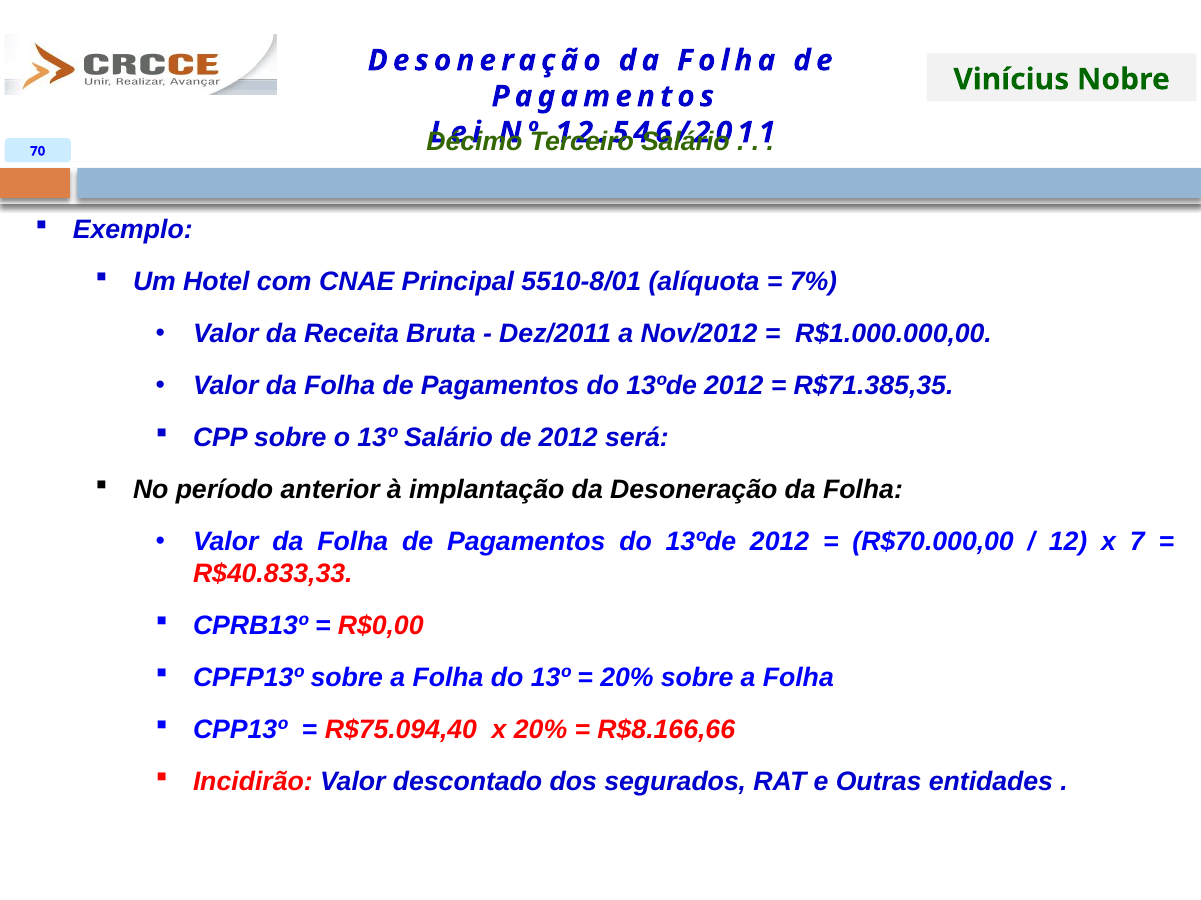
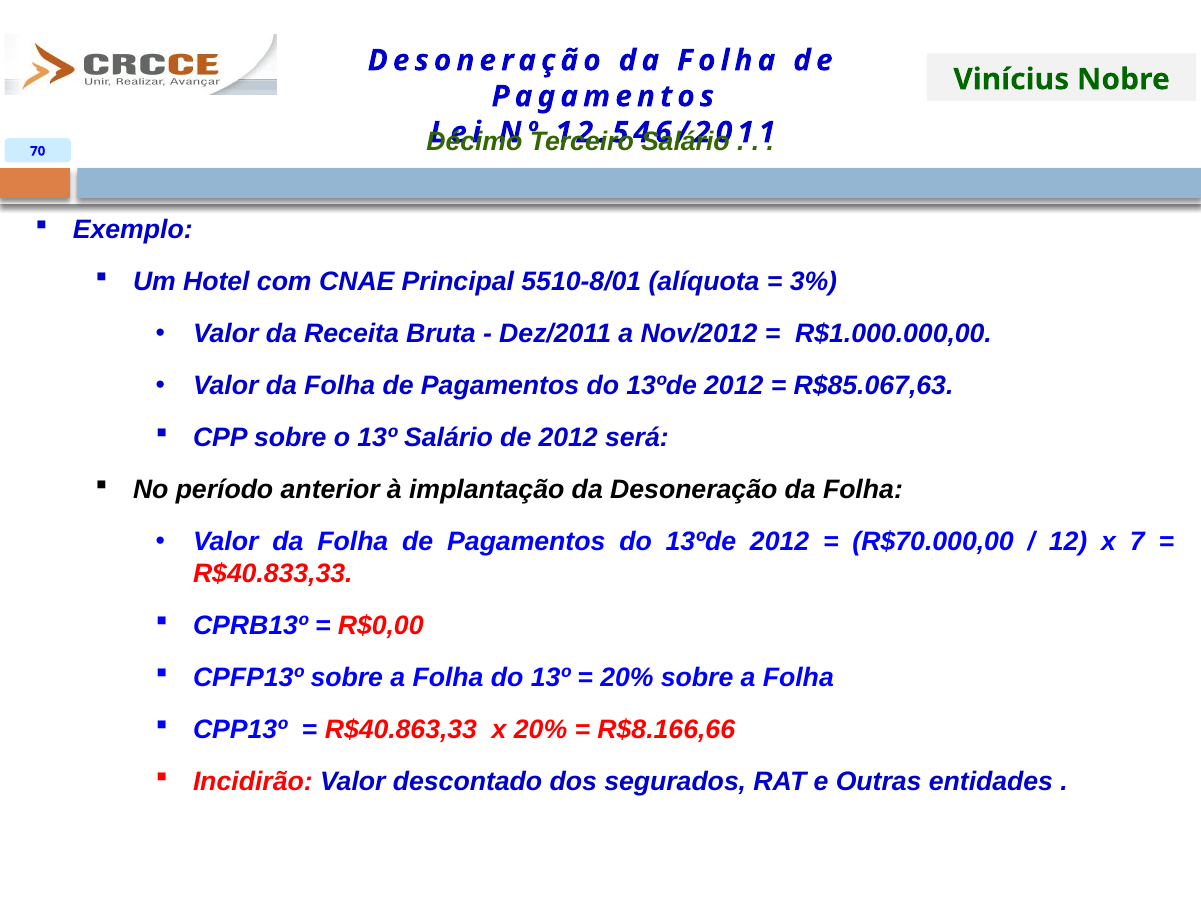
7%: 7% -> 3%
R$71.385,35: R$71.385,35 -> R$85.067,63
R$75.094,40: R$75.094,40 -> R$40.863,33
